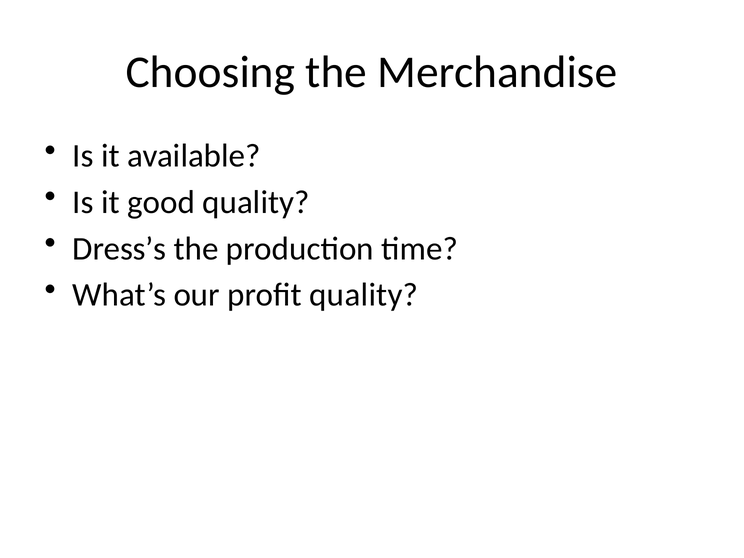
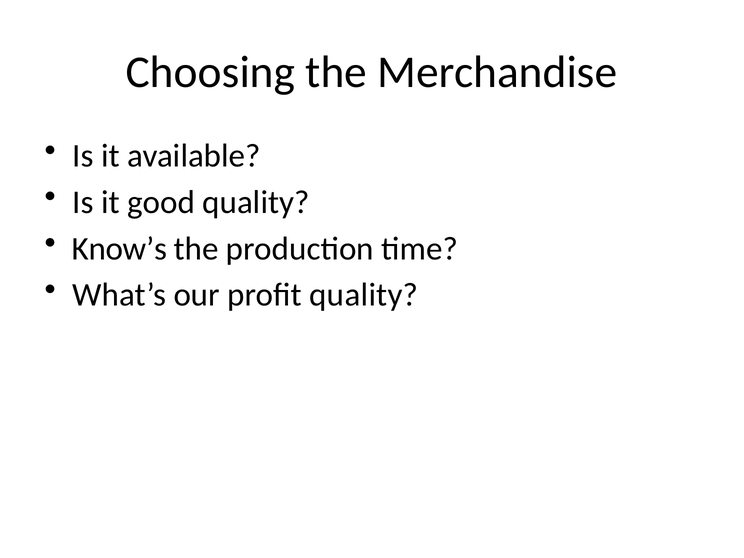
Dress’s: Dress’s -> Know’s
